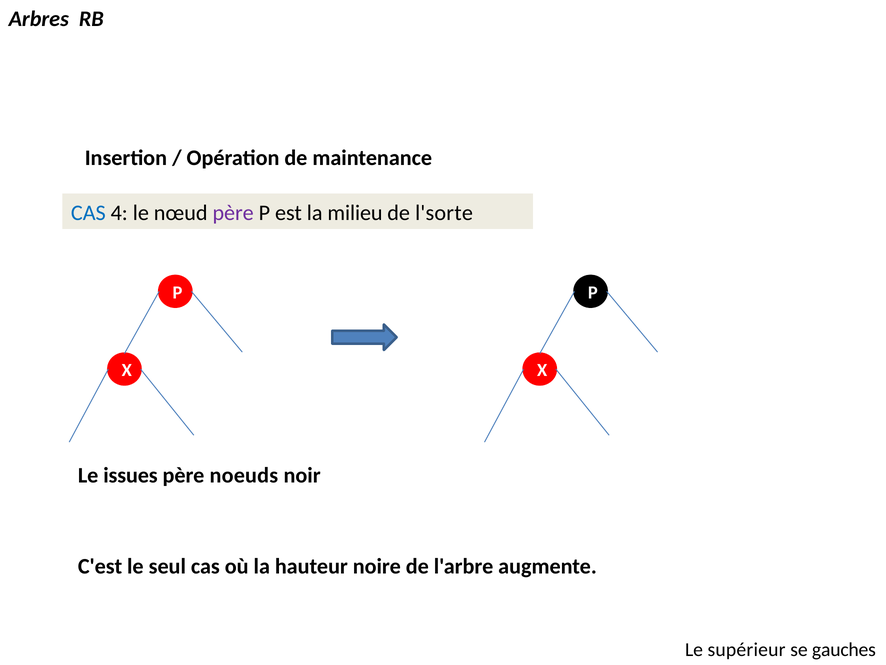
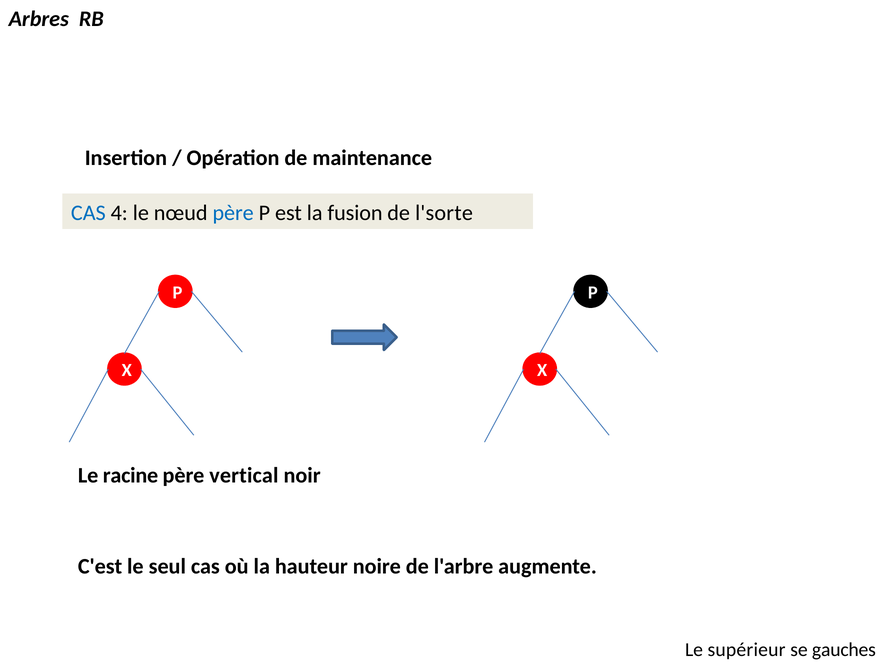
père at (233, 213) colour: purple -> blue
milieu: milieu -> fusion
issues: issues -> racine
noeuds: noeuds -> vertical
